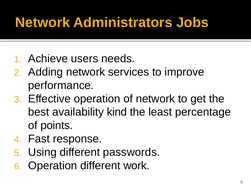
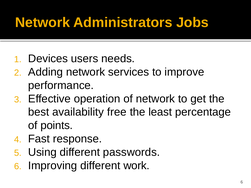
Achieve: Achieve -> Devices
kind: kind -> free
6 Operation: Operation -> Improving
